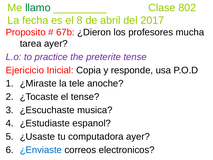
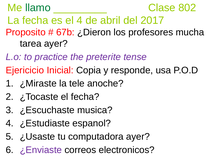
el 8: 8 -> 4
el tense: tense -> fecha
¿Enviaste colour: blue -> purple
